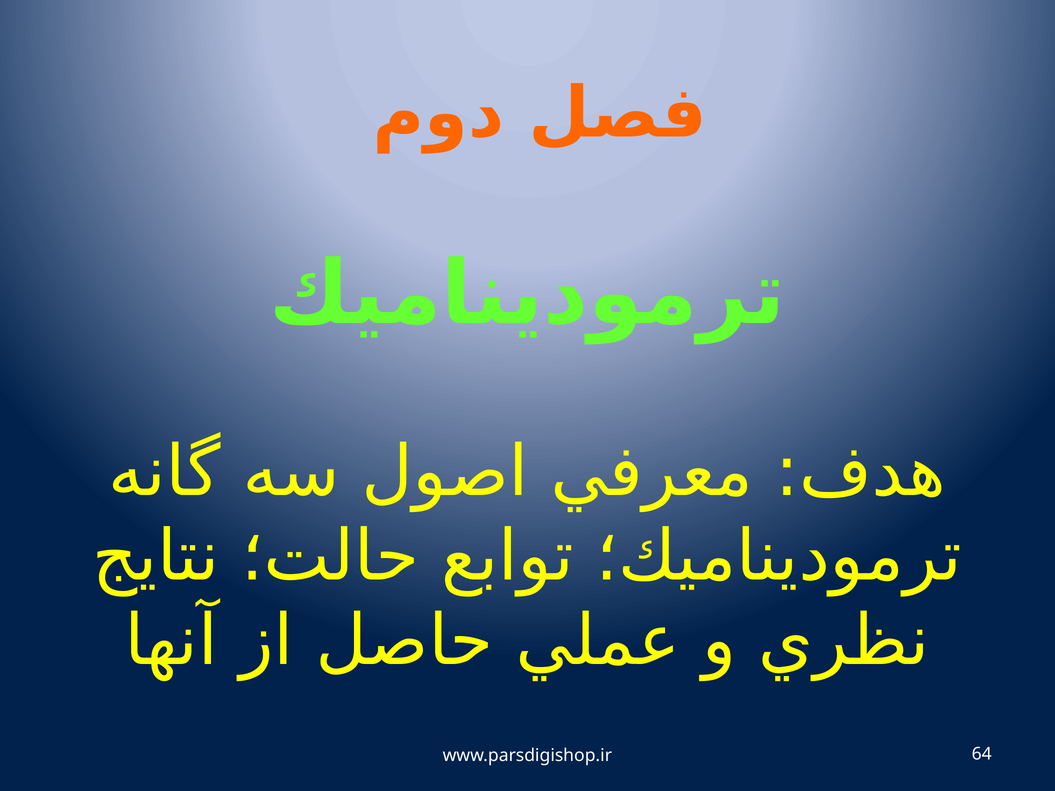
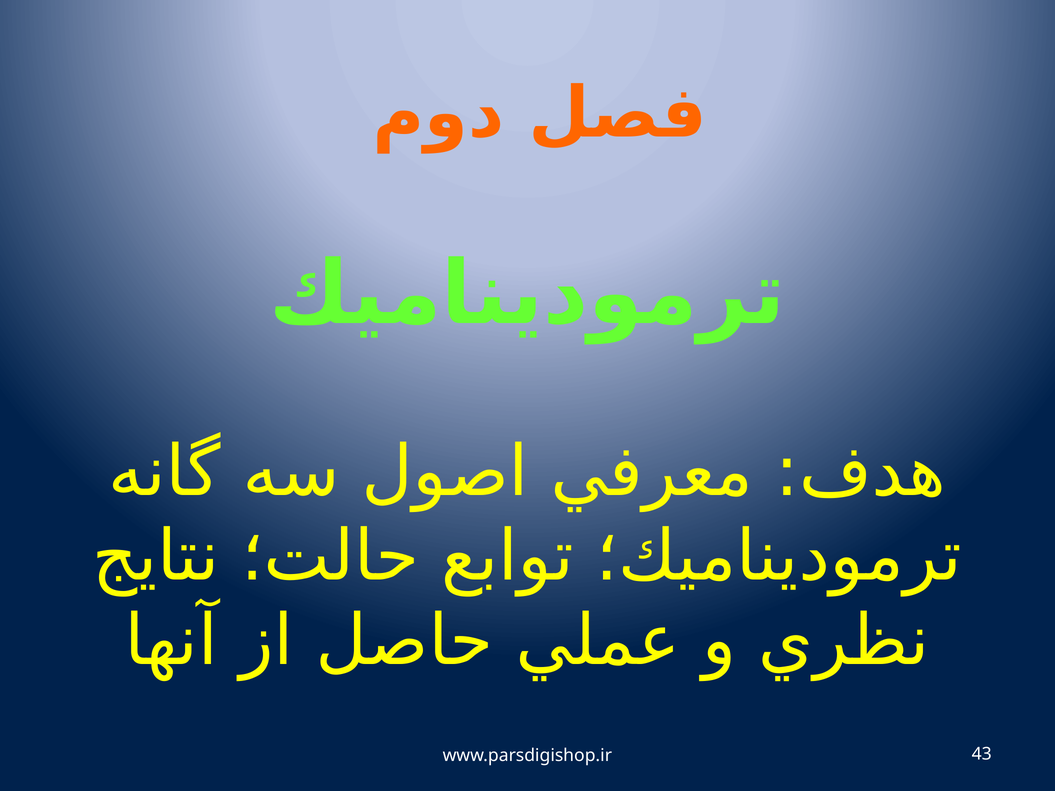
64: 64 -> 43
